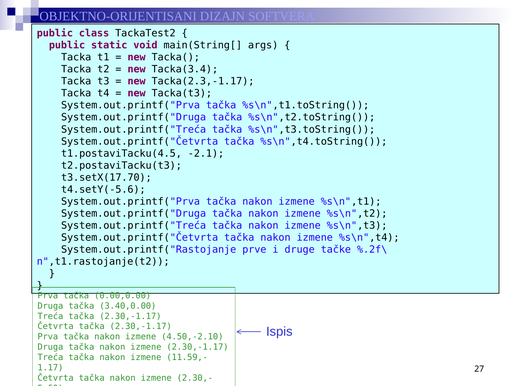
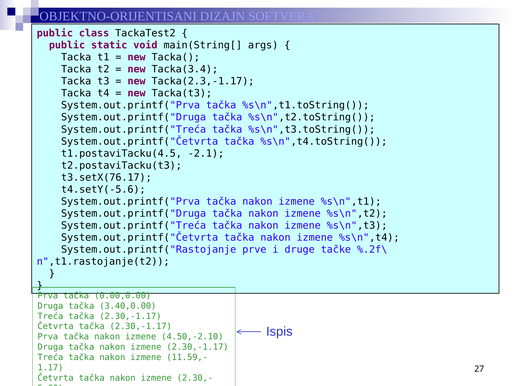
t3.setX(17.70: t3.setX(17.70 -> t3.setX(76.17
